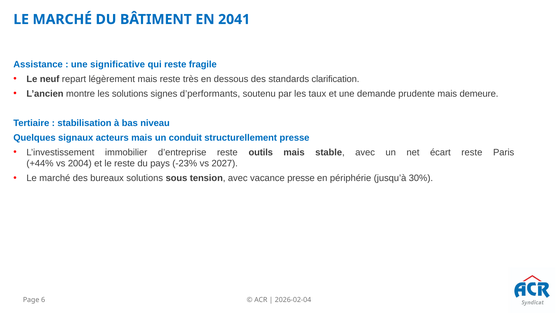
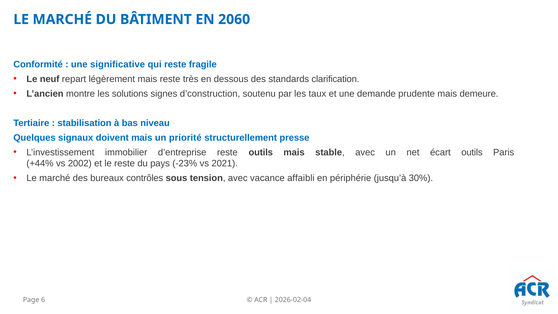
2041: 2041 -> 2060
Assistance: Assistance -> Conformité
d’performants: d’performants -> d’construction
acteurs: acteurs -> doivent
conduit: conduit -> priorité
écart reste: reste -> outils
2004: 2004 -> 2002
2027: 2027 -> 2021
bureaux solutions: solutions -> contrôles
vacance presse: presse -> affaibli
